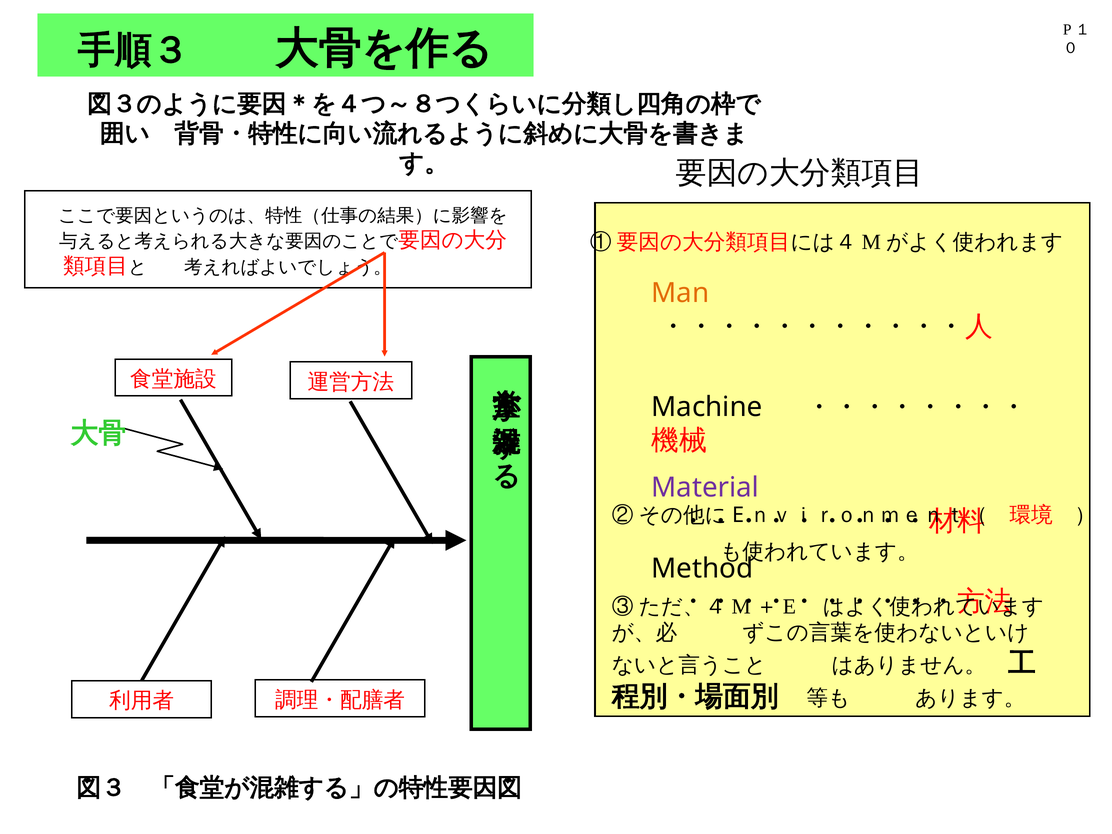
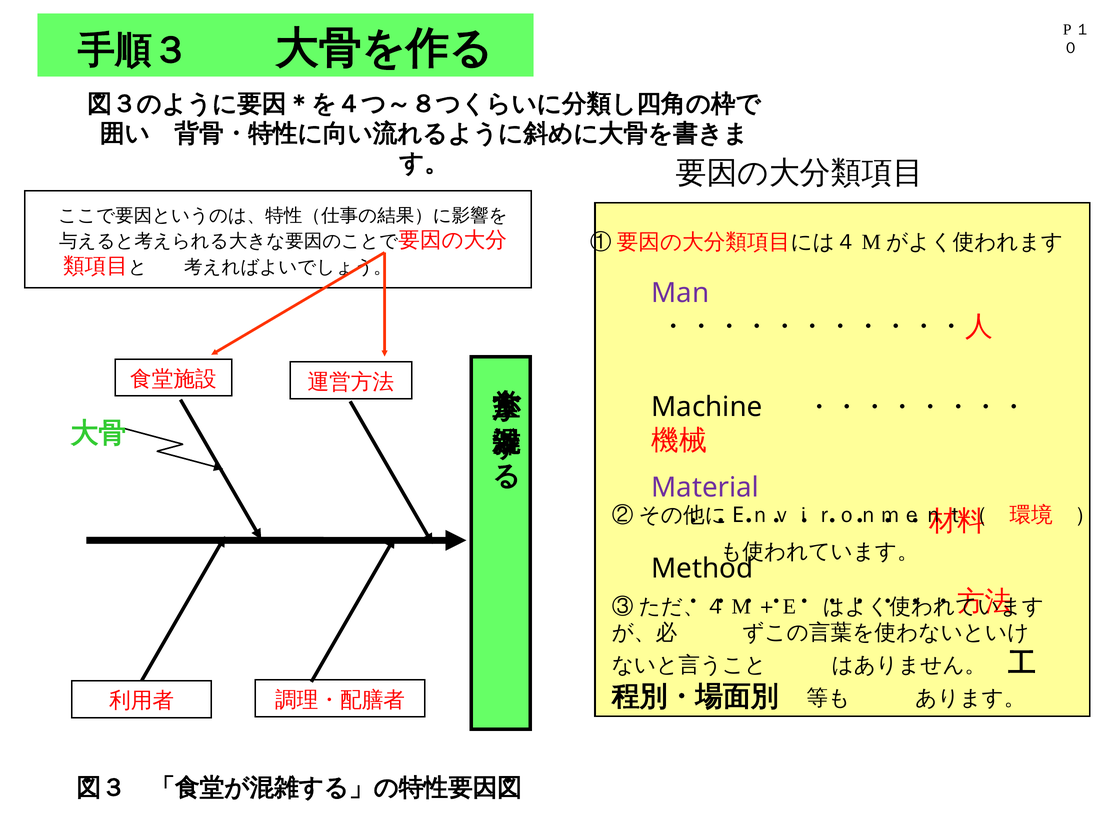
Man colour: orange -> purple
